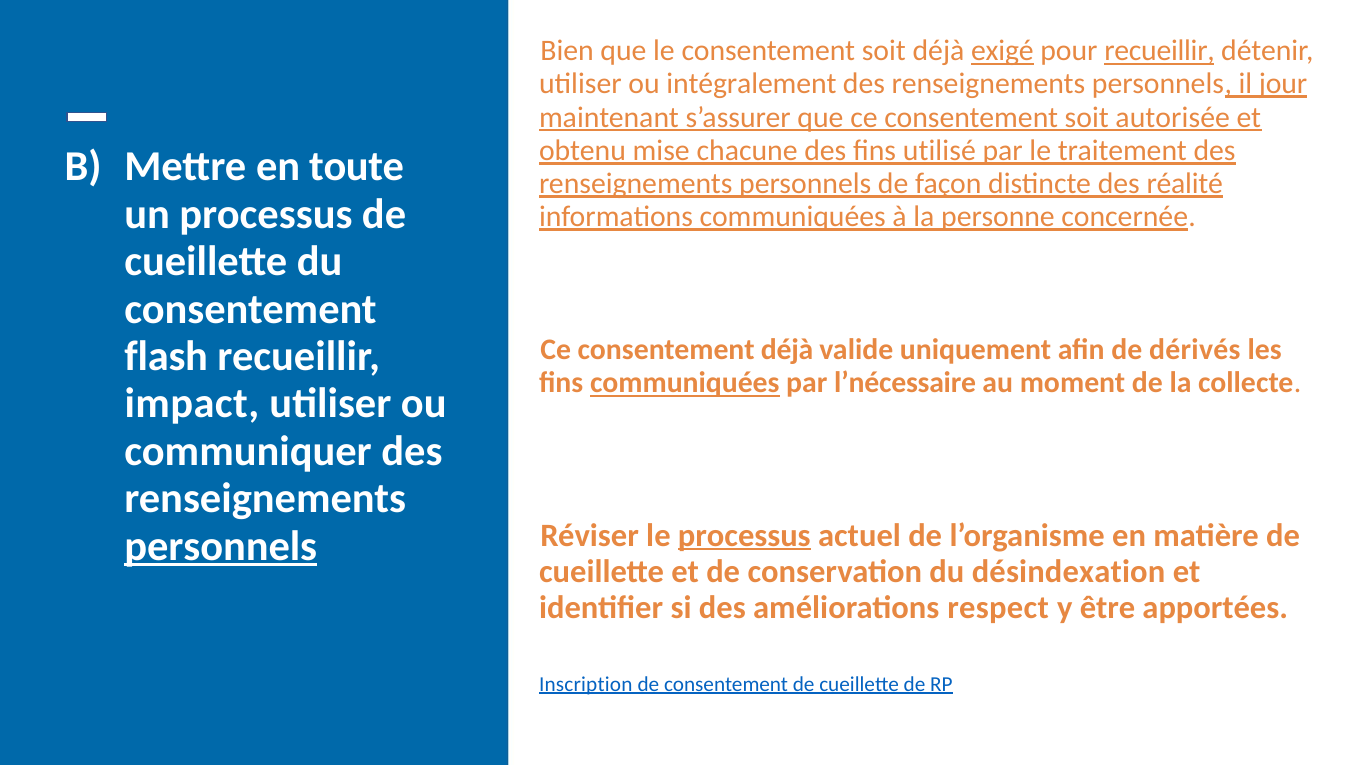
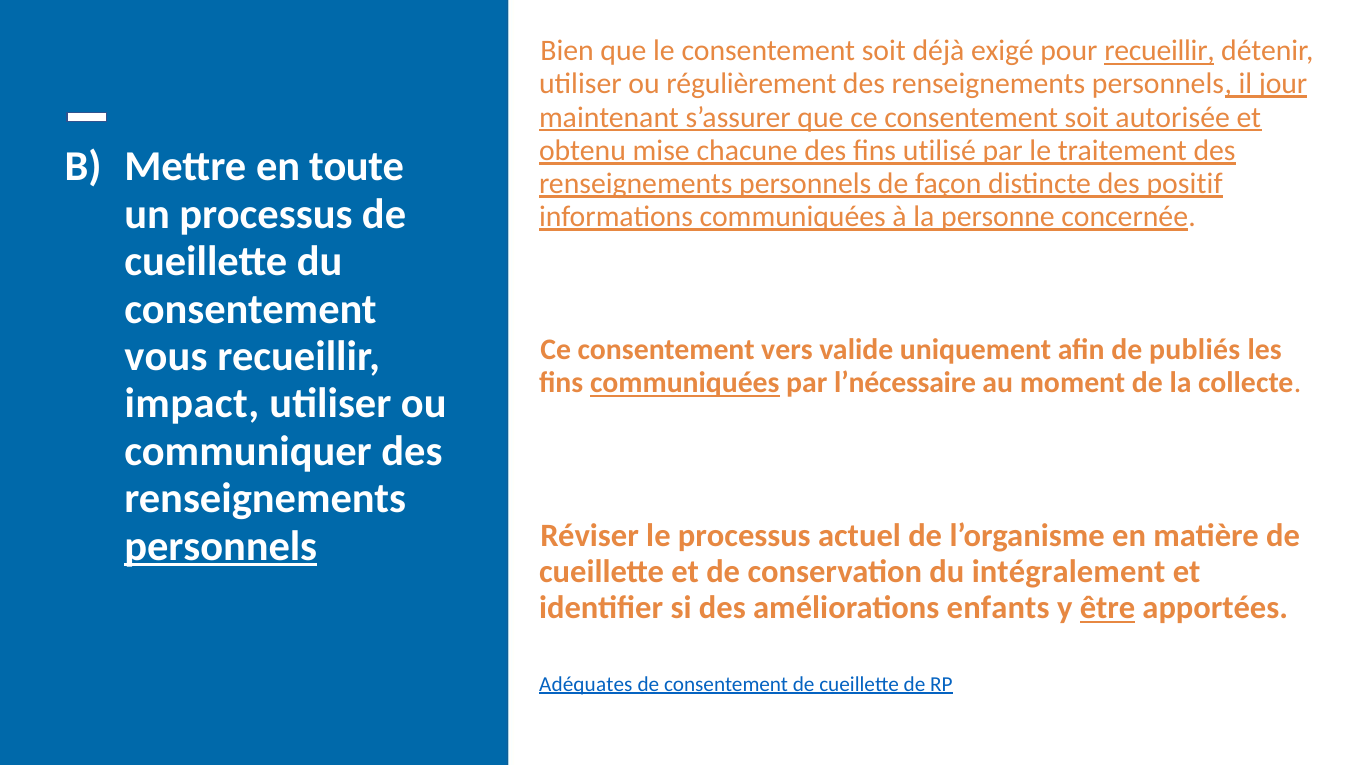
exigé underline: present -> none
intégralement: intégralement -> régulièrement
réalité: réalité -> positif
consentement déjà: déjà -> vers
dérivés: dérivés -> publiés
flash: flash -> vous
processus at (744, 535) underline: present -> none
désindexation: désindexation -> intégralement
respect: respect -> enfants
être underline: none -> present
Inscription: Inscription -> Adéquates
